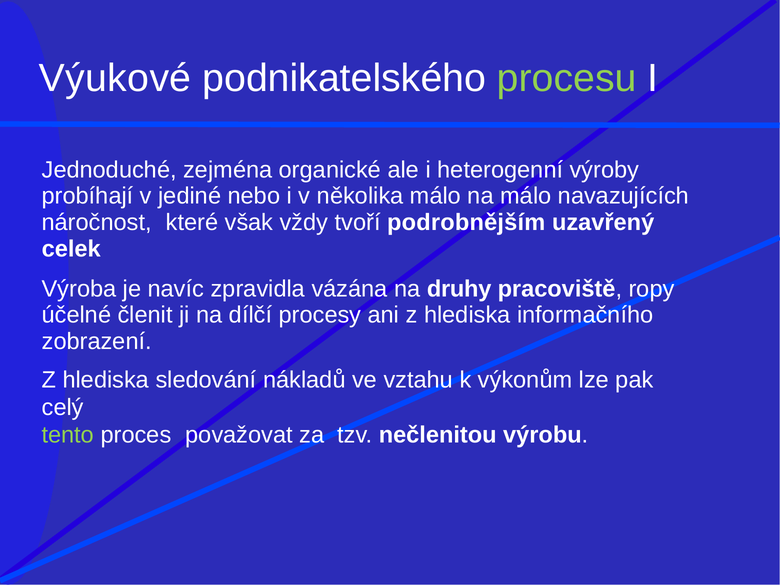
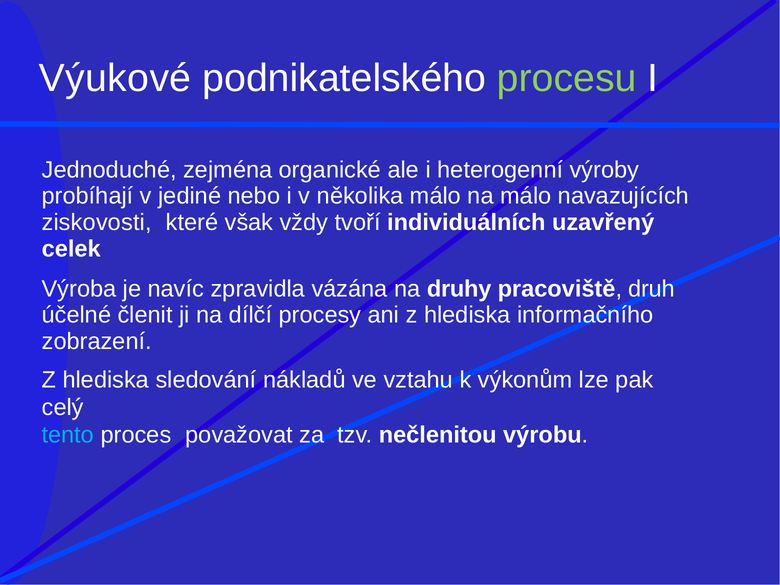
náročnost: náročnost -> ziskovosti
podrobnějším: podrobnějším -> individuálních
ropy: ropy -> druh
tento colour: light green -> light blue
